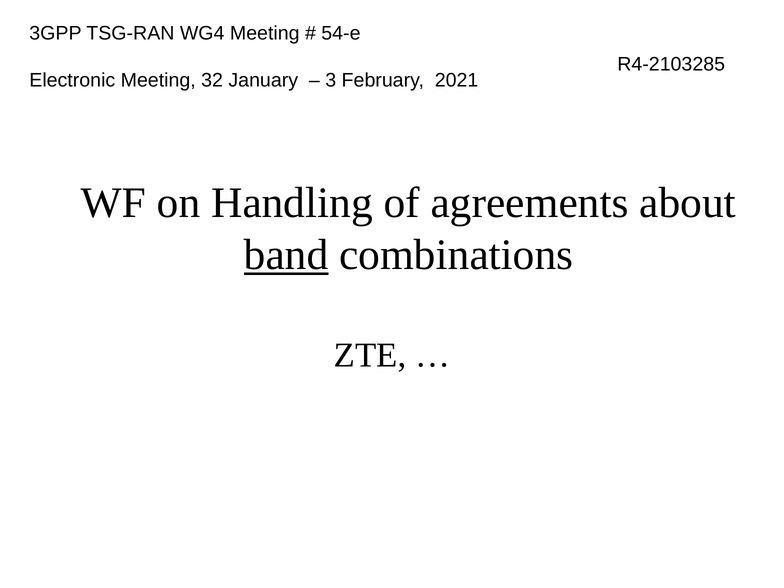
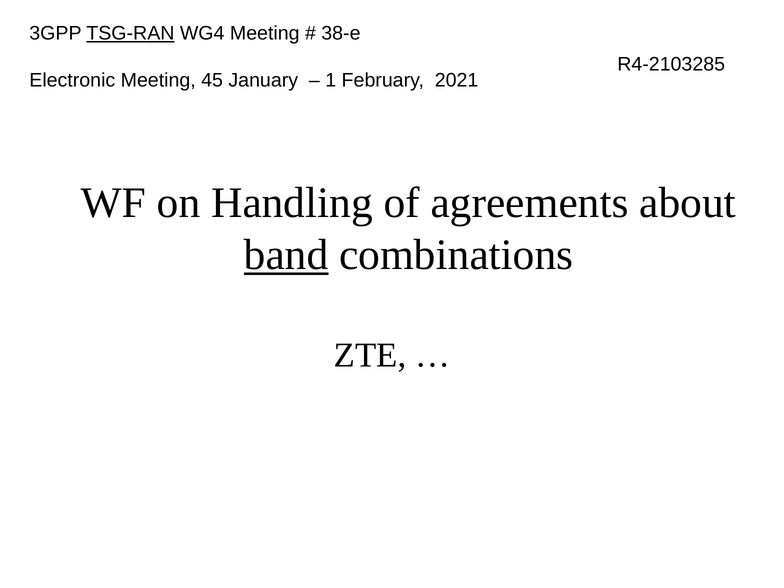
TSG-RAN underline: none -> present
54-e: 54-e -> 38-e
32: 32 -> 45
3: 3 -> 1
